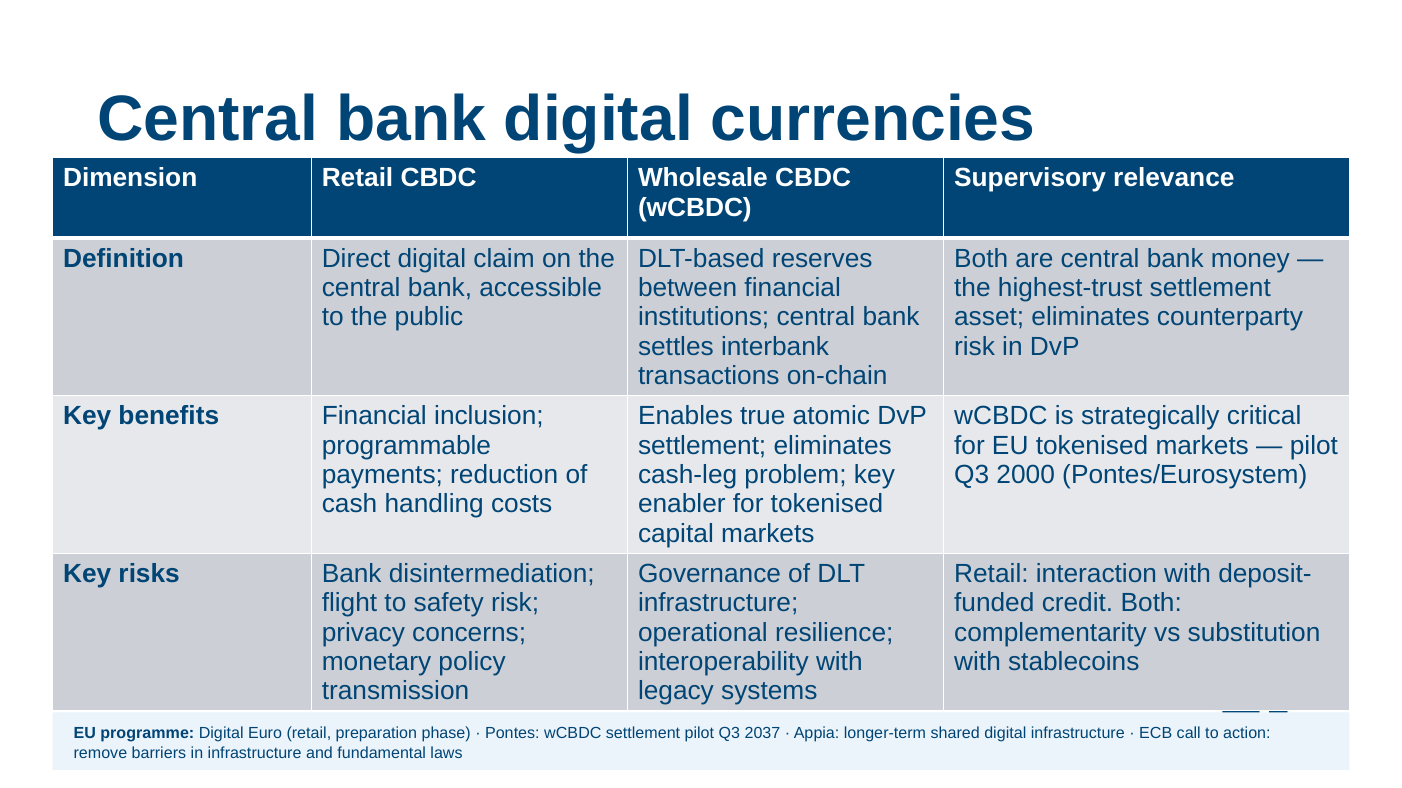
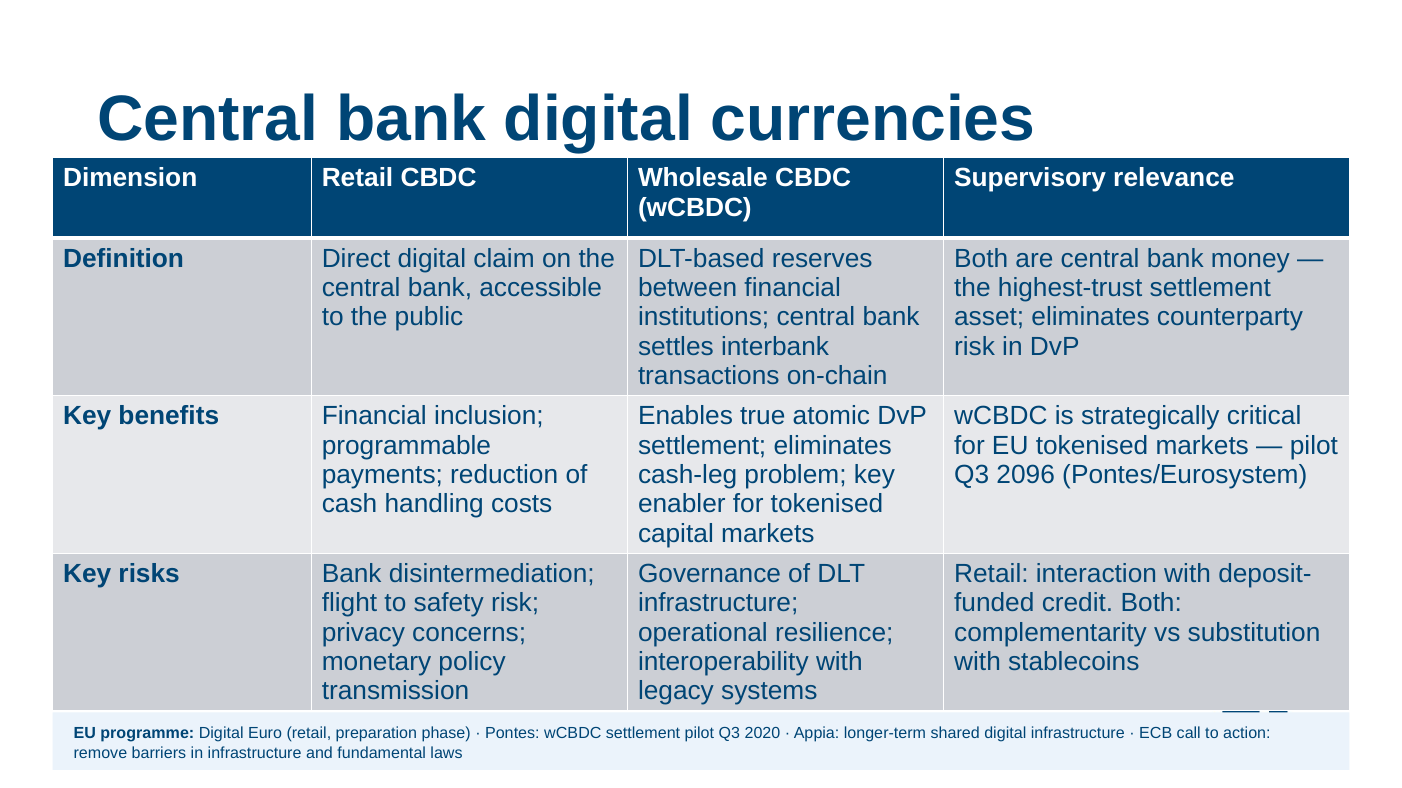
2000: 2000 -> 2096
2037: 2037 -> 2020
